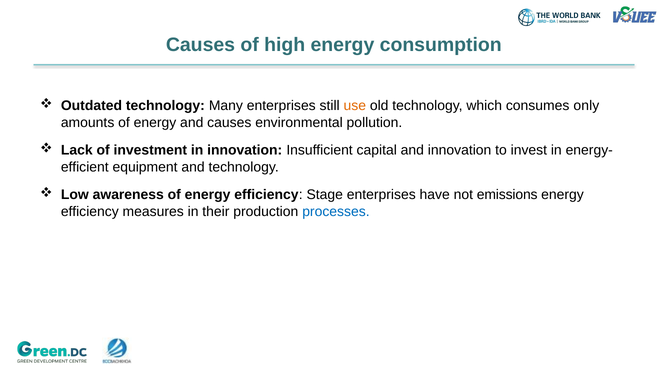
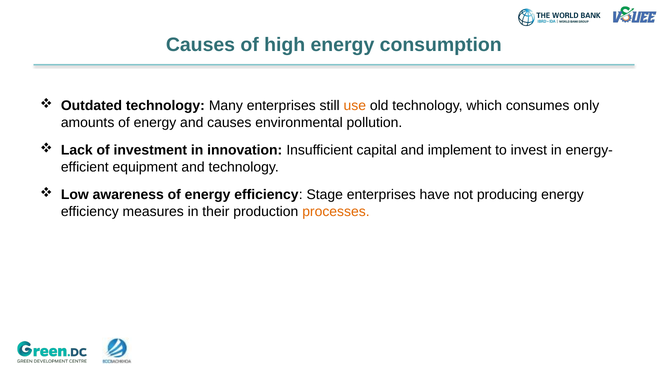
and innovation: innovation -> implement
emissions: emissions -> producing
processes colour: blue -> orange
